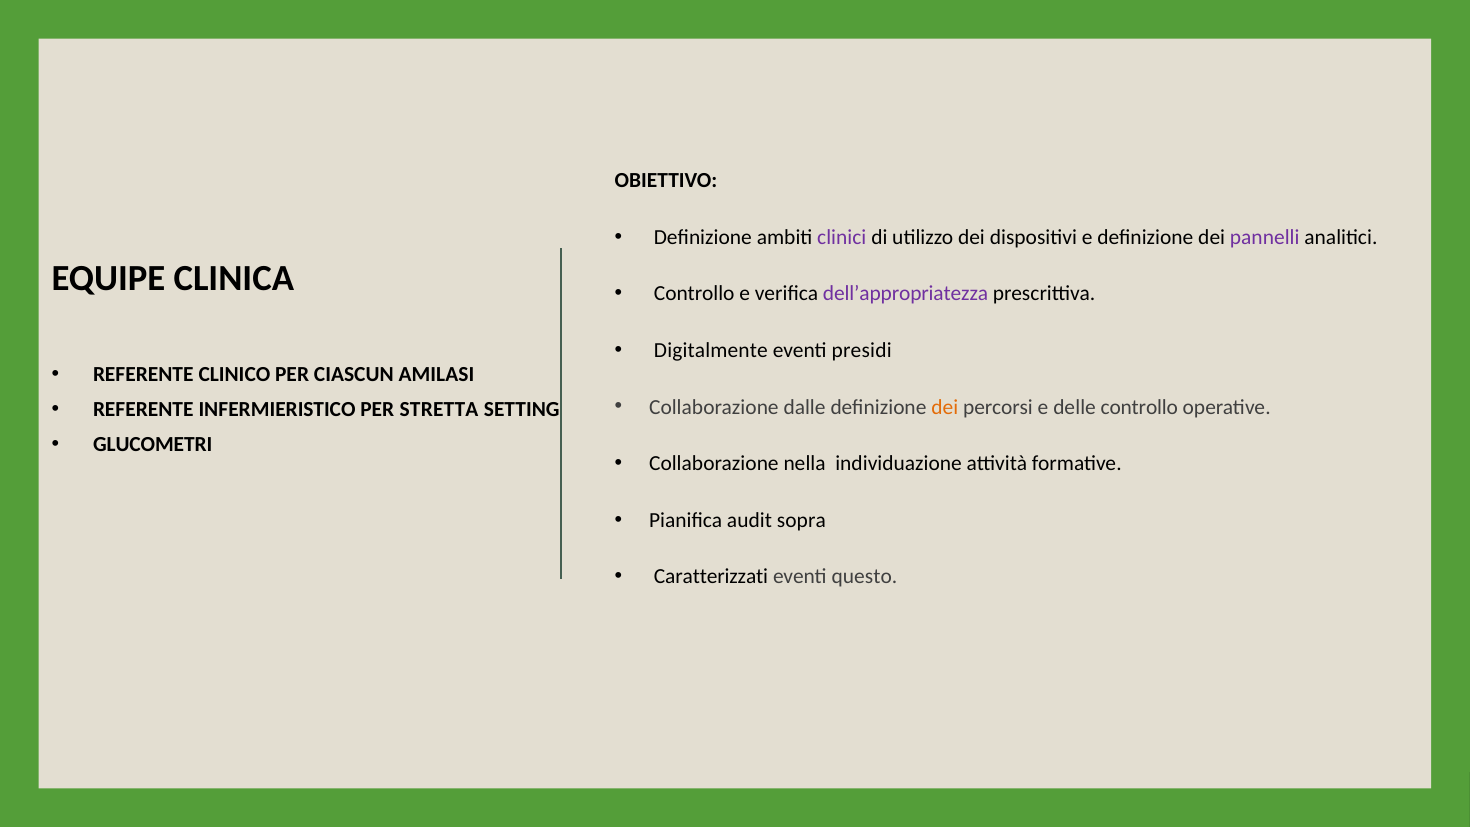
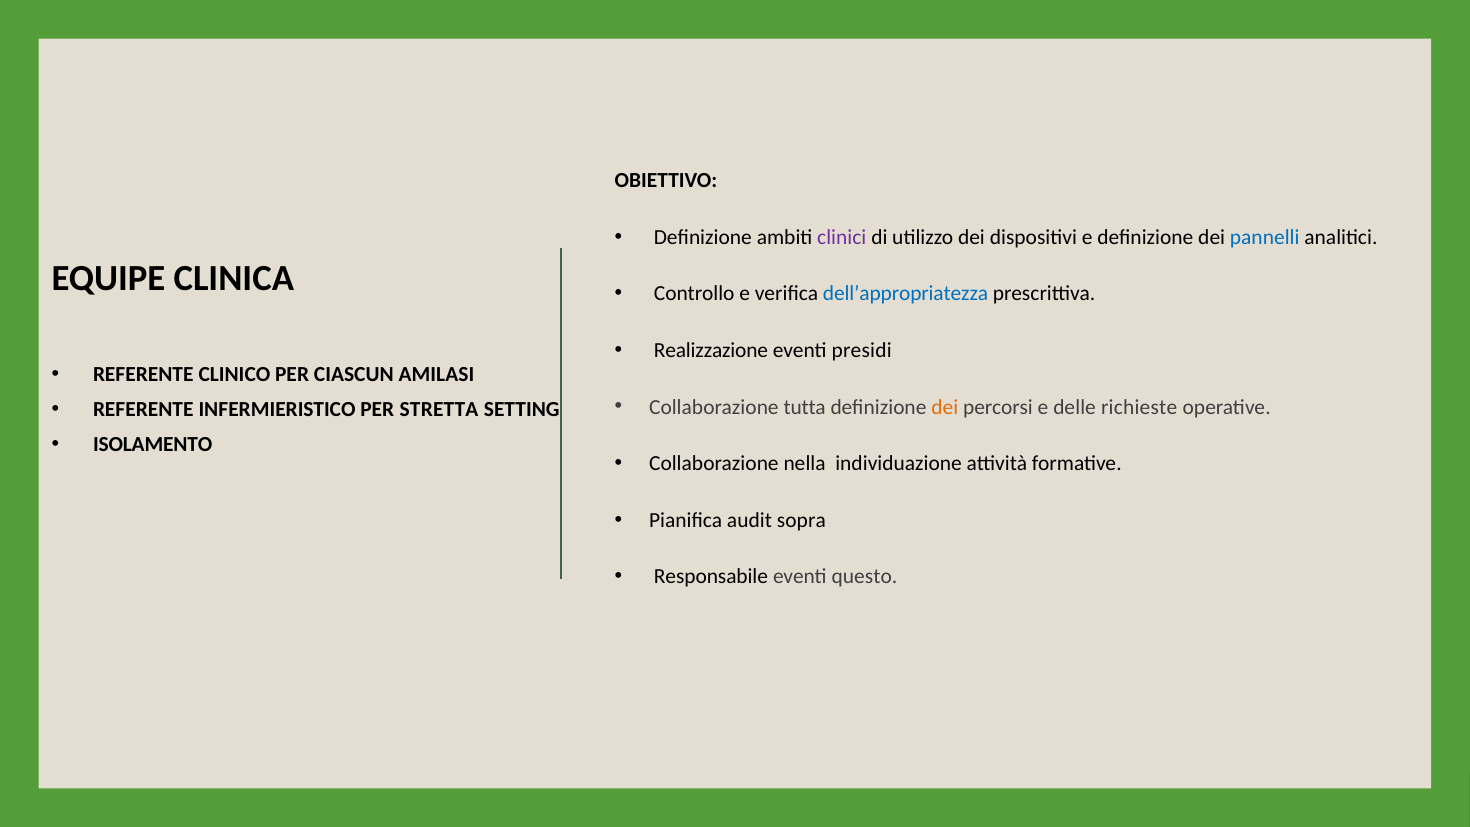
pannelli colour: purple -> blue
dell’appropriatezza colour: purple -> blue
Digitalmente: Digitalmente -> Realizzazione
dalle: dalle -> tutta
delle controllo: controllo -> richieste
GLUCOMETRI: GLUCOMETRI -> ISOLAMENTO
Caratterizzati: Caratterizzati -> Responsabile
